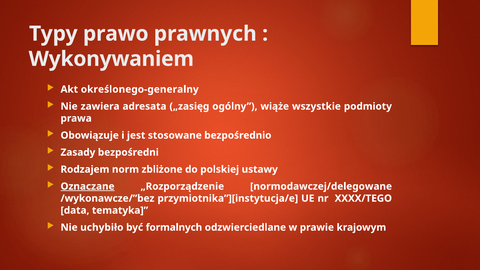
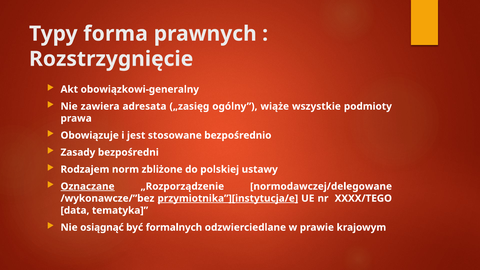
prawo: prawo -> forma
Wykonywaniem: Wykonywaniem -> Rozstrzygnięcie
określonego-generalny: określonego-generalny -> obowiązkowi-generalny
przymiotnika”][instytucja/e underline: none -> present
uchybiło: uchybiło -> osiągnąć
